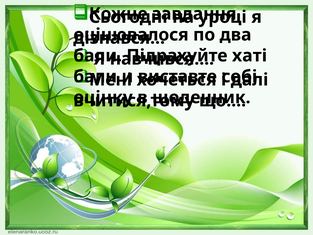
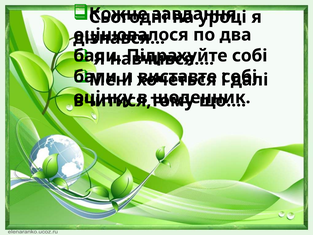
хаті at (250, 56): хаті -> собі
